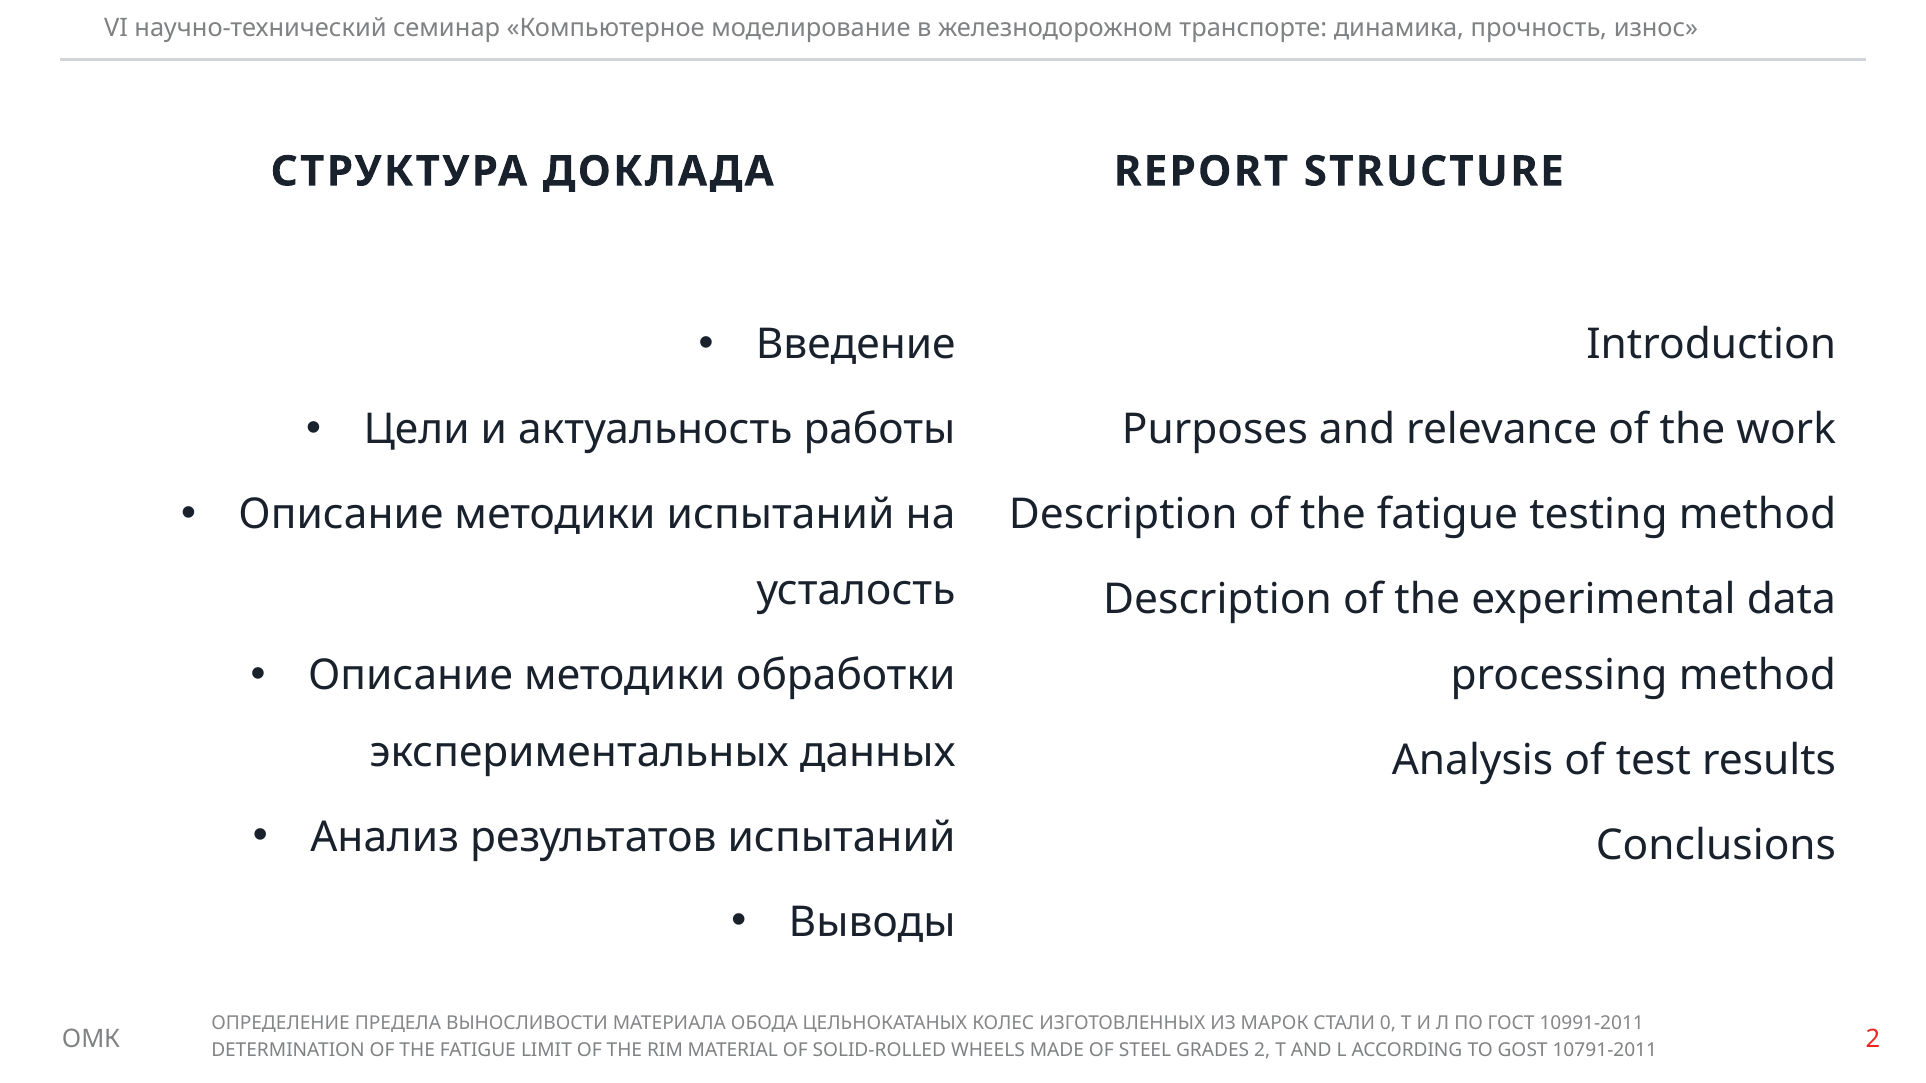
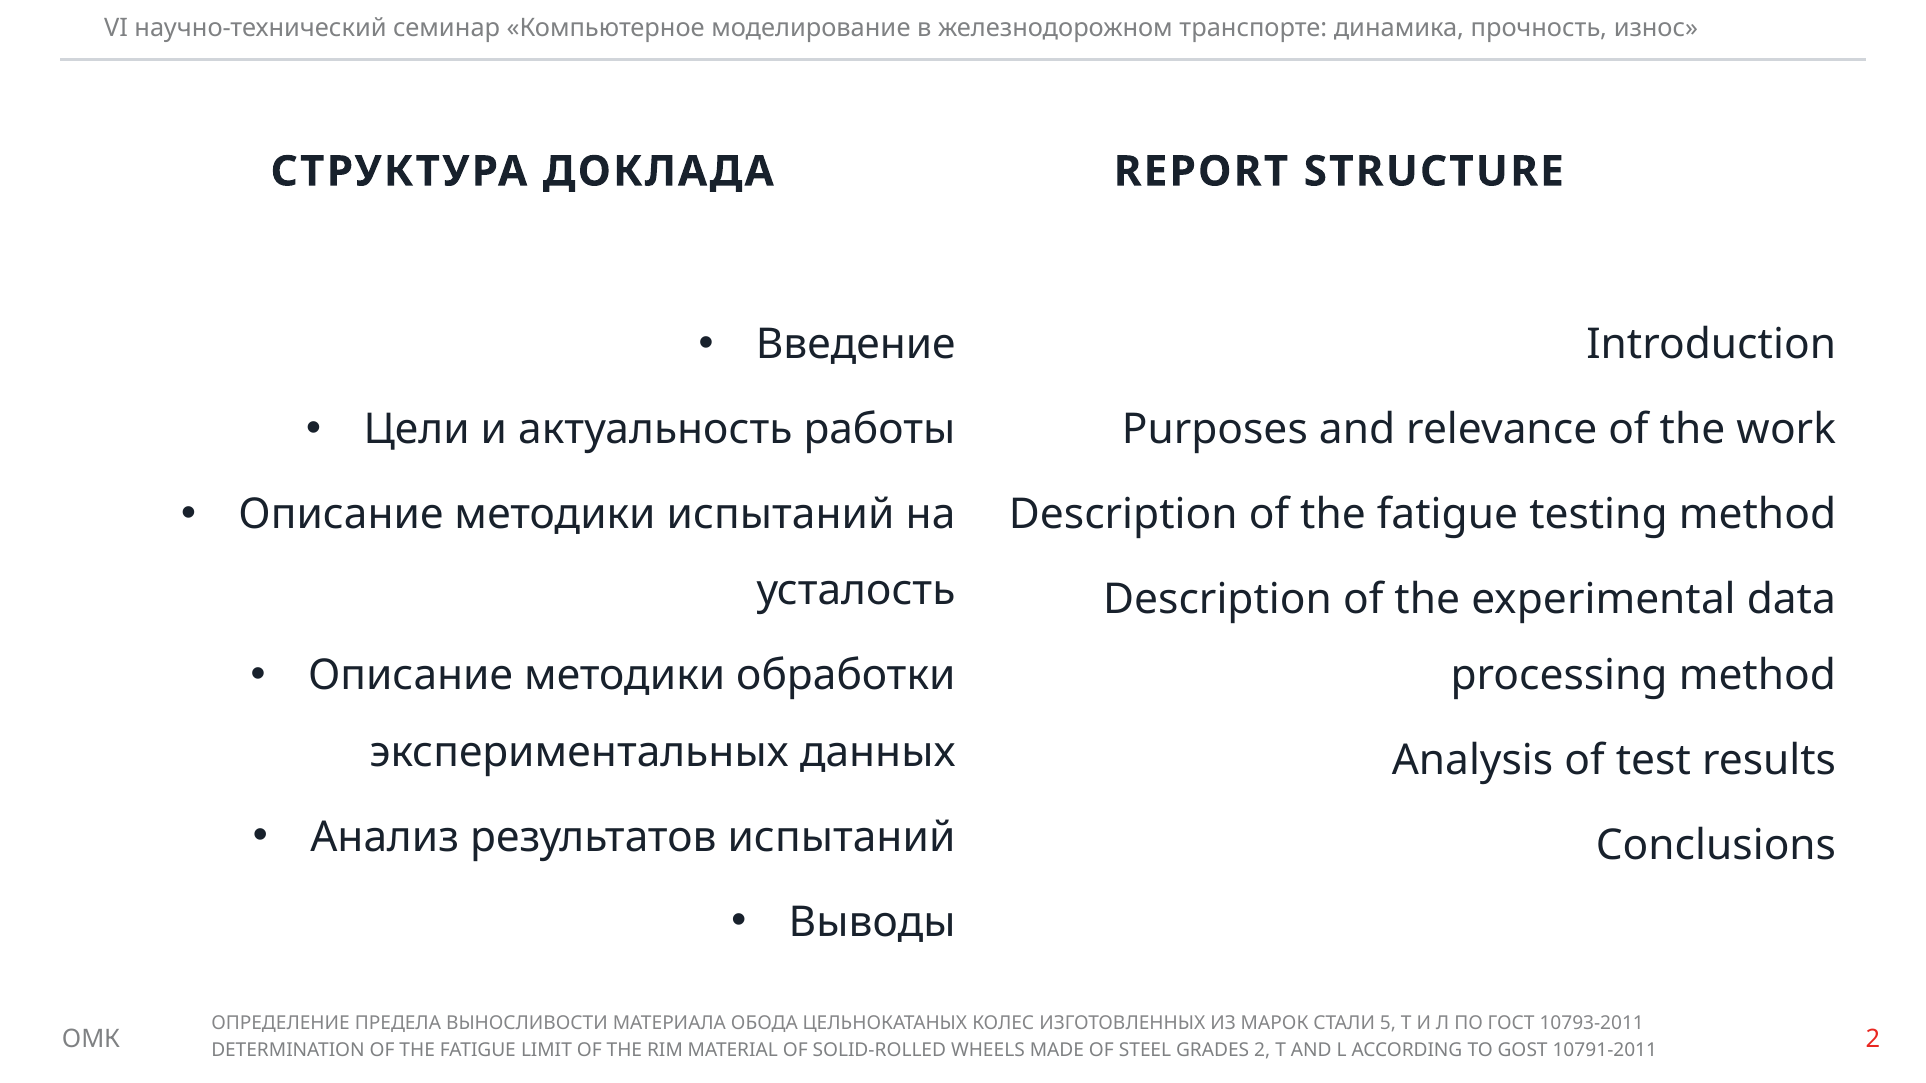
0: 0 -> 5
10991-2011: 10991-2011 -> 10793-2011
